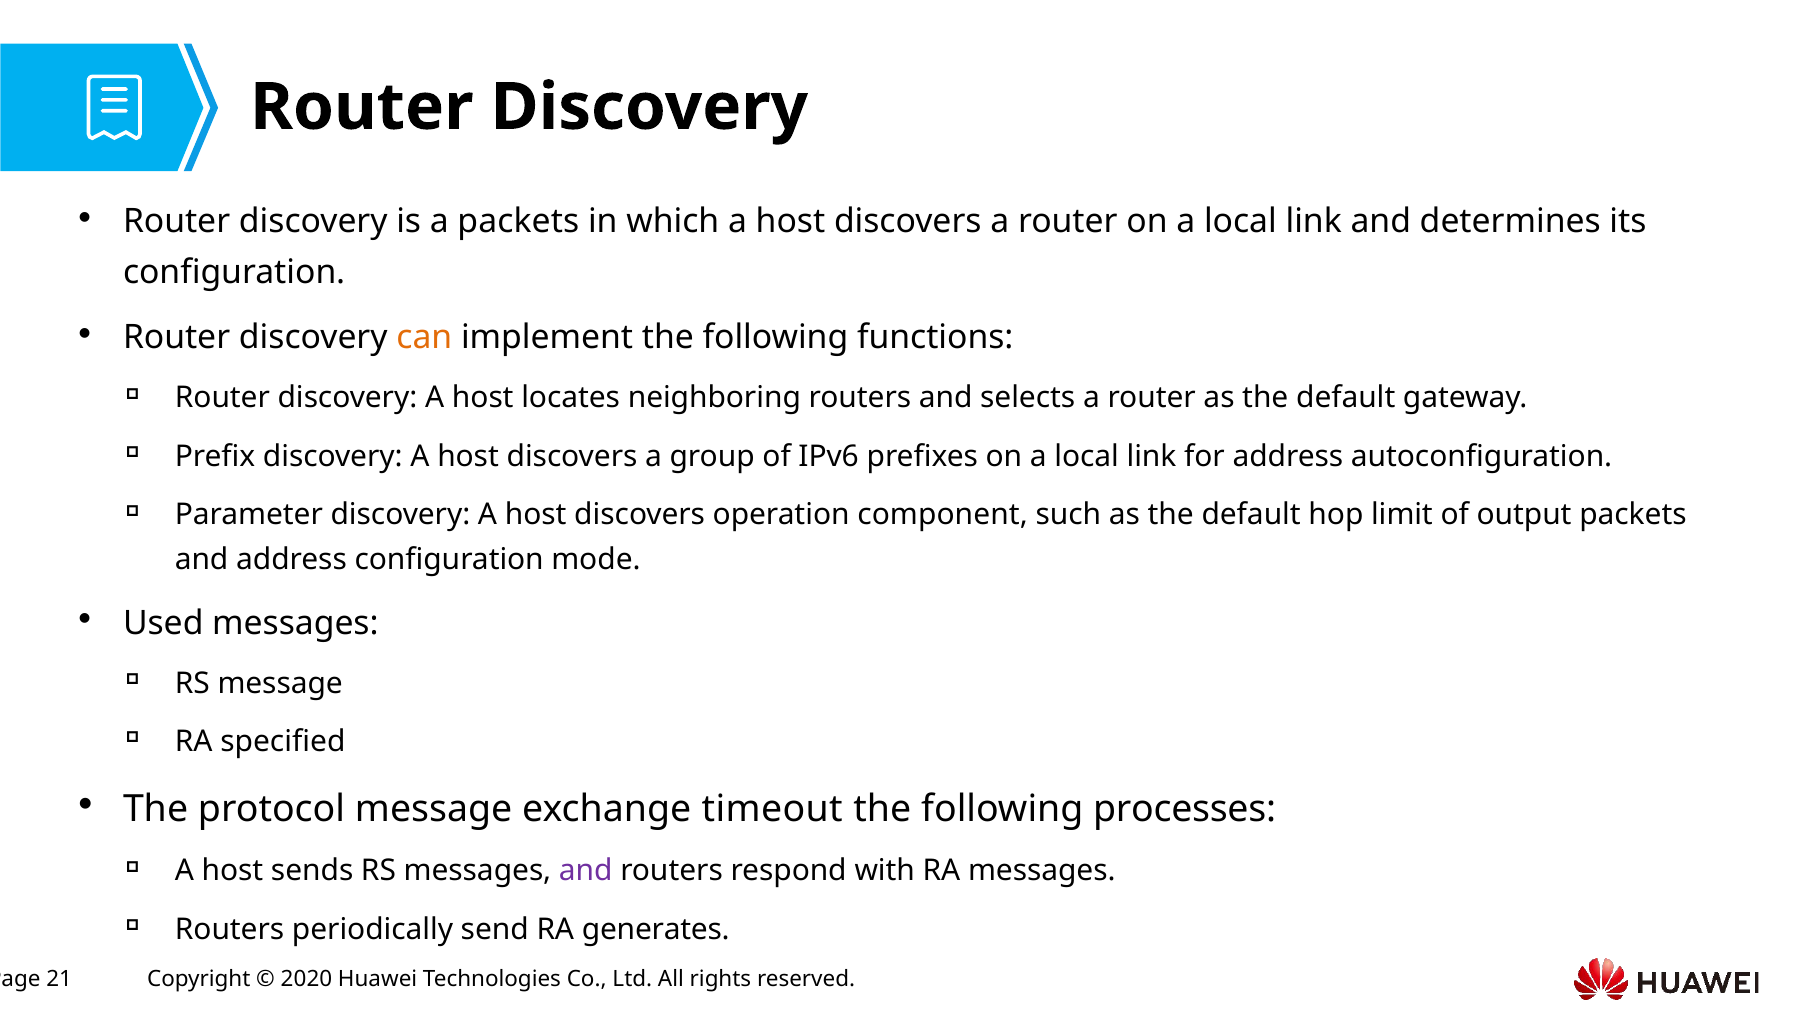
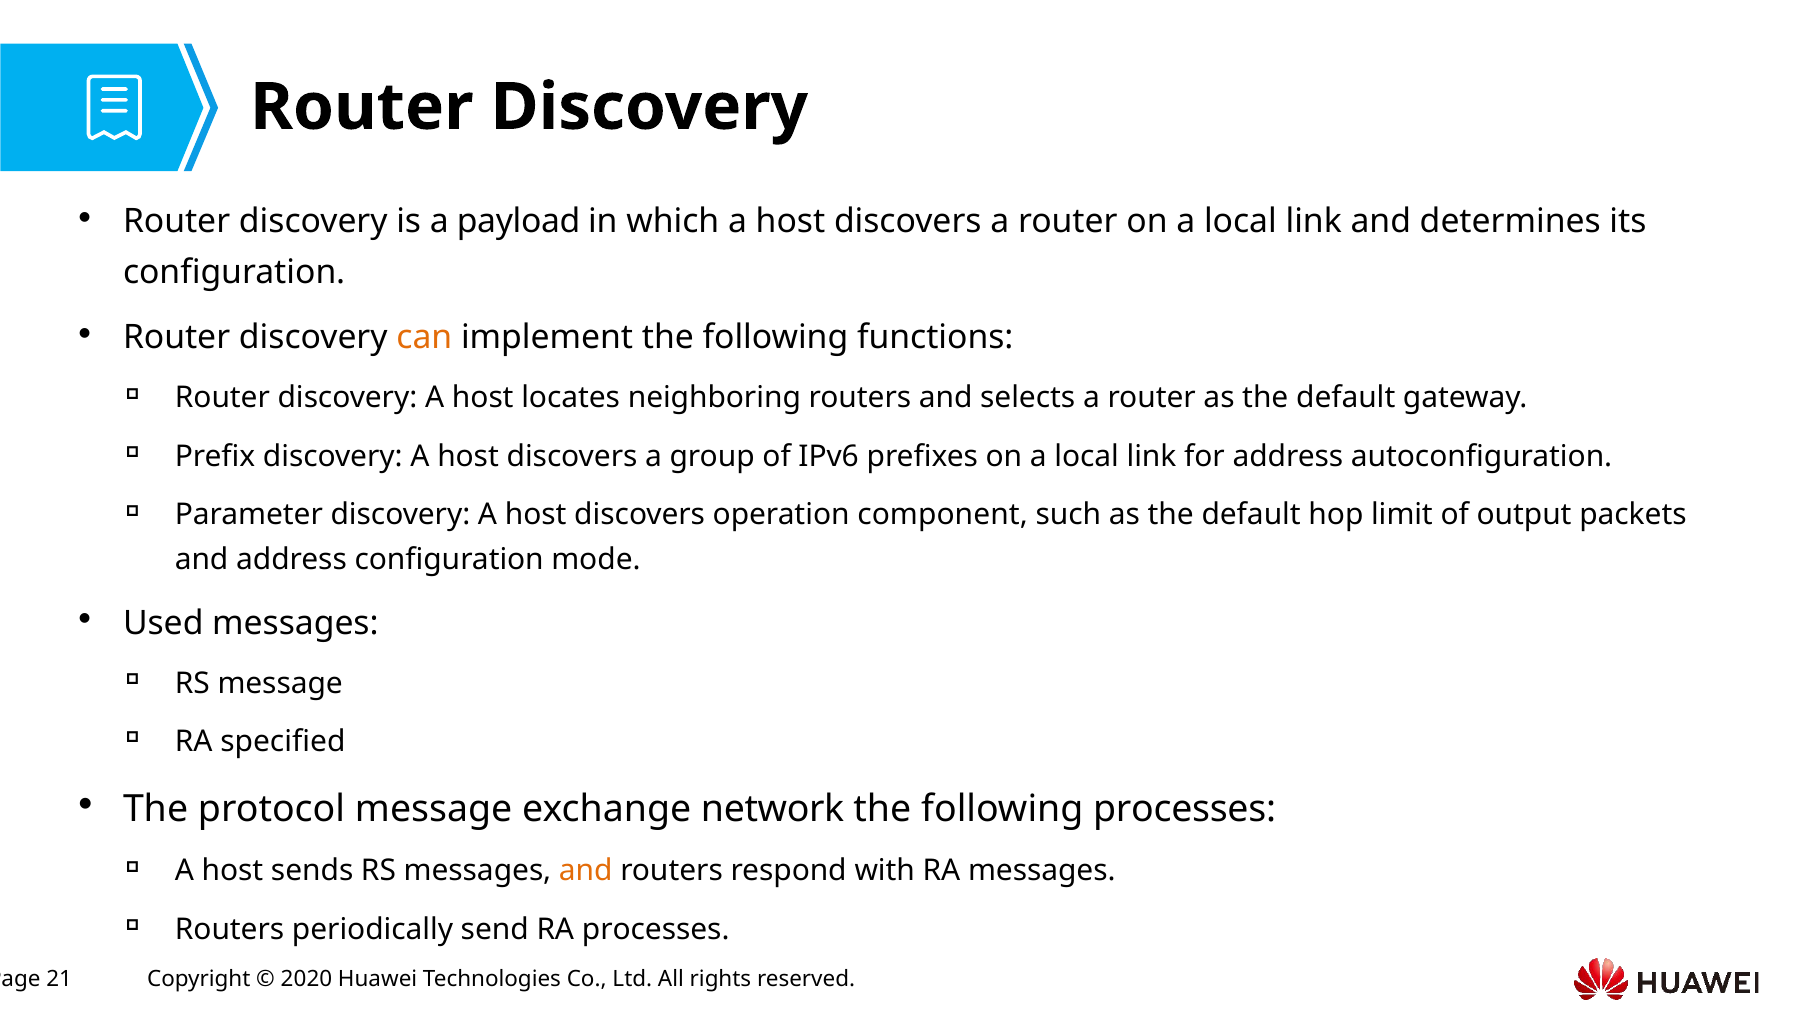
a packets: packets -> payload
timeout: timeout -> network
and at (586, 871) colour: purple -> orange
RA generates: generates -> processes
